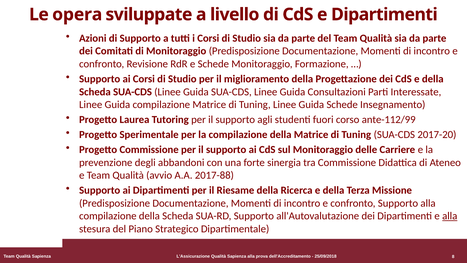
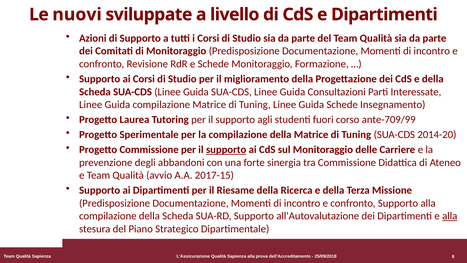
opera: opera -> nuovi
ante-112/99: ante-112/99 -> ante-709/99
2017-20: 2017-20 -> 2014-20
supporto at (226, 149) underline: none -> present
2017-88: 2017-88 -> 2017-15
